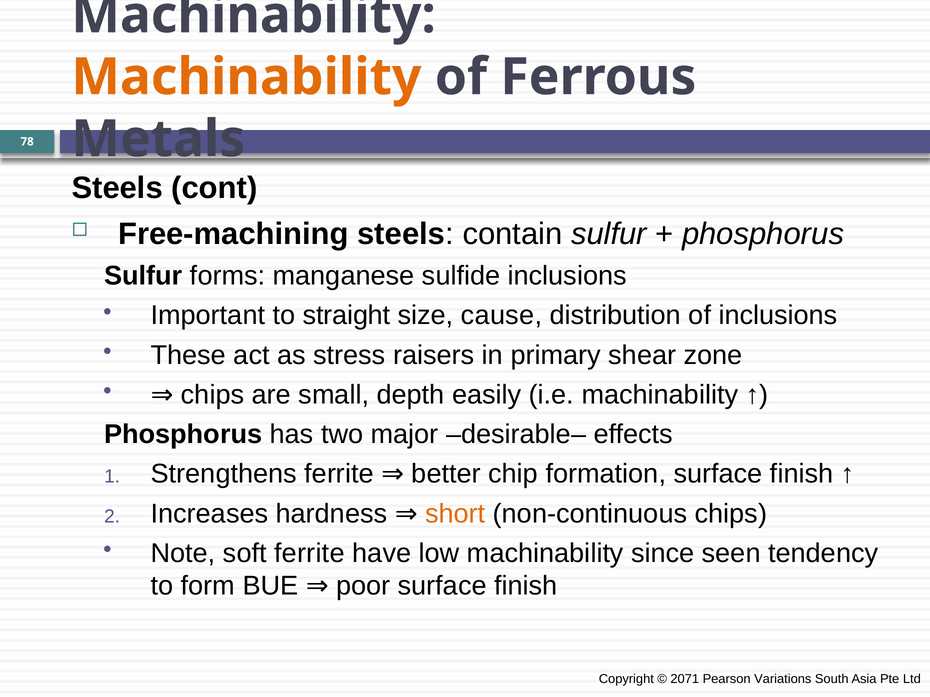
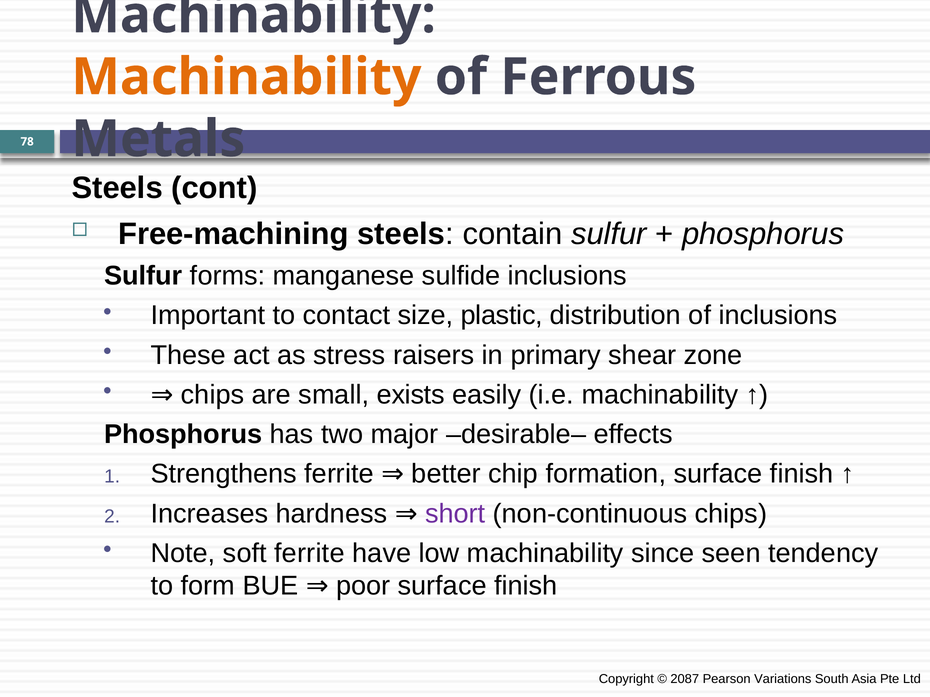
straight: straight -> contact
cause: cause -> plastic
depth: depth -> exists
short colour: orange -> purple
2071: 2071 -> 2087
